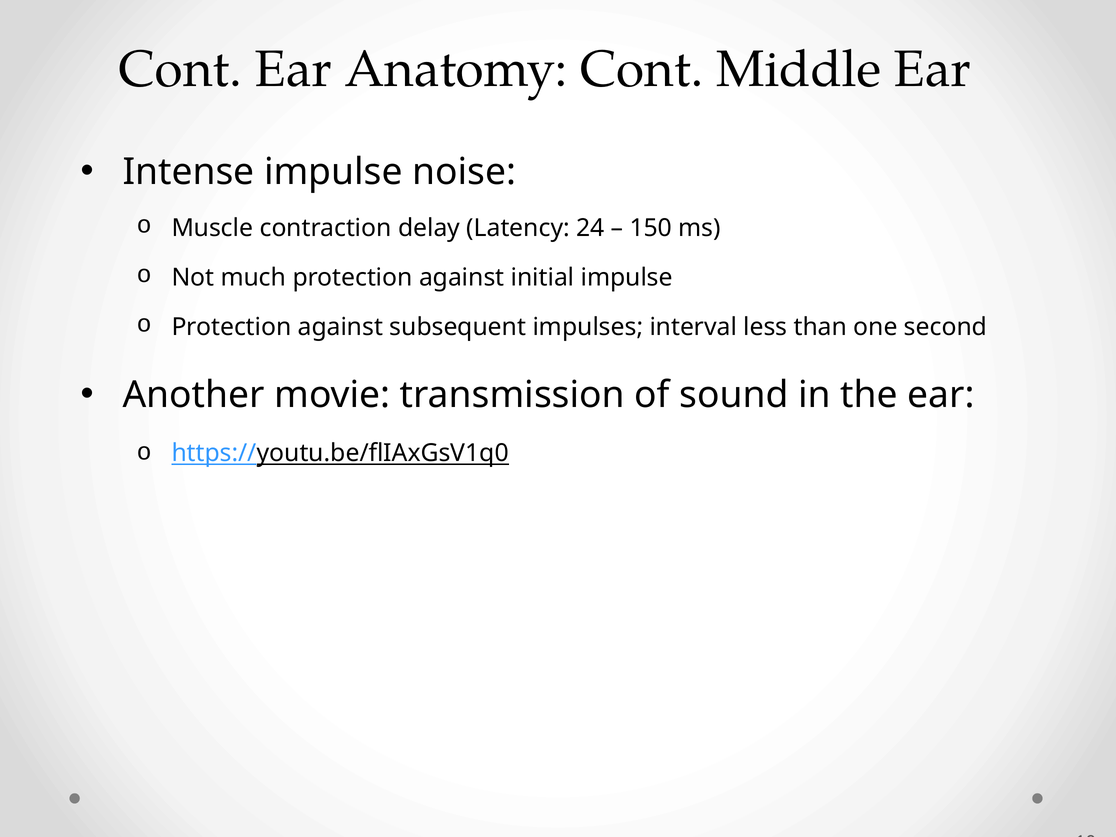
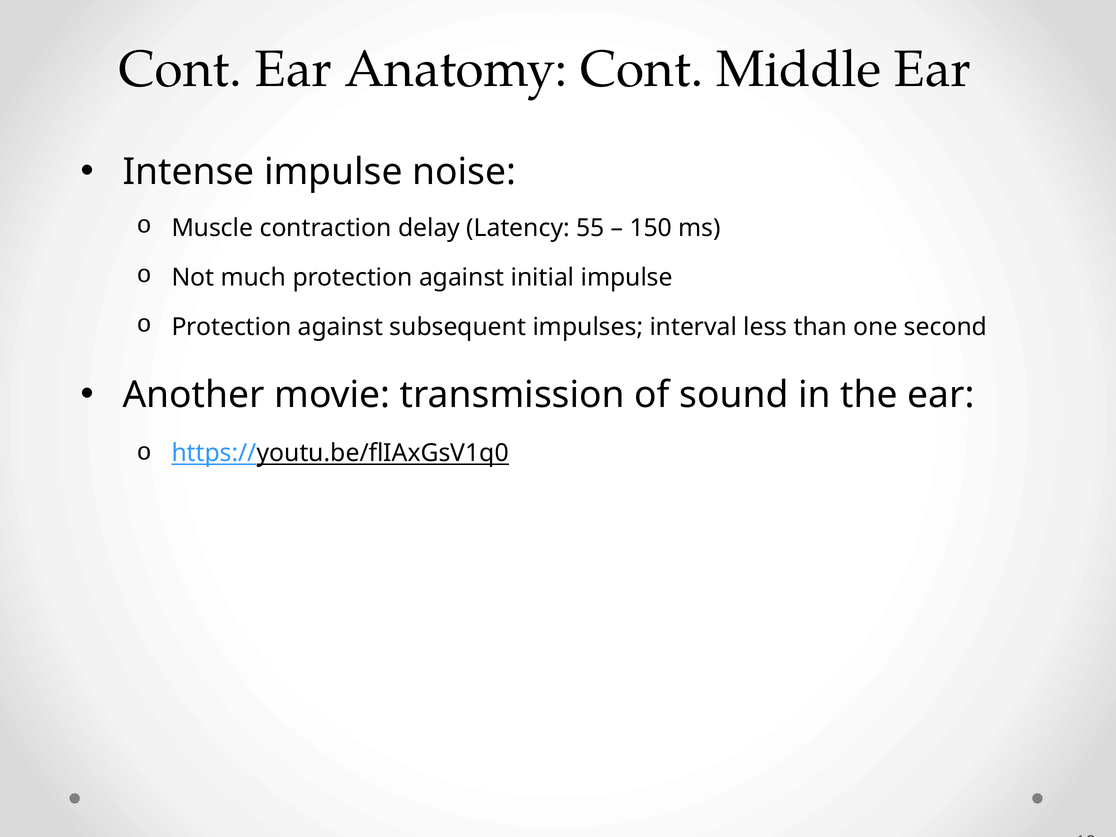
24: 24 -> 55
